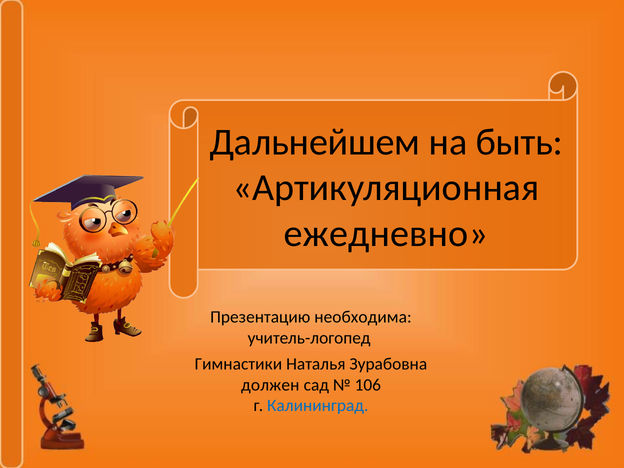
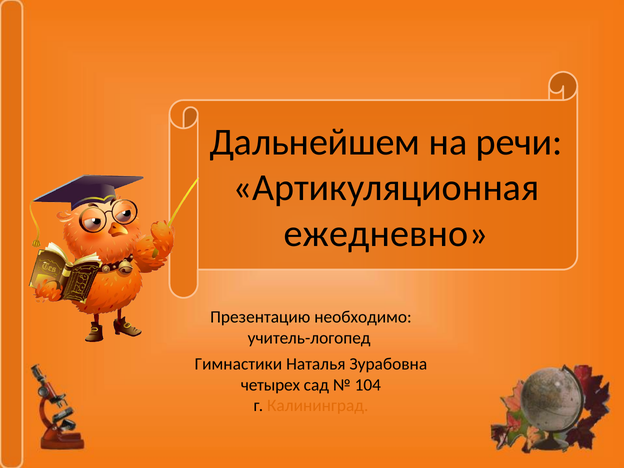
быть: быть -> речи
необходима: необходима -> необходимо
должен: должен -> четырех
106: 106 -> 104
Калининград colour: blue -> orange
